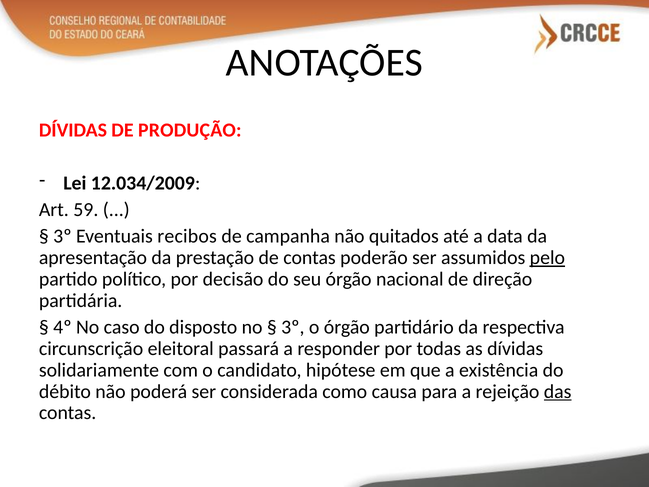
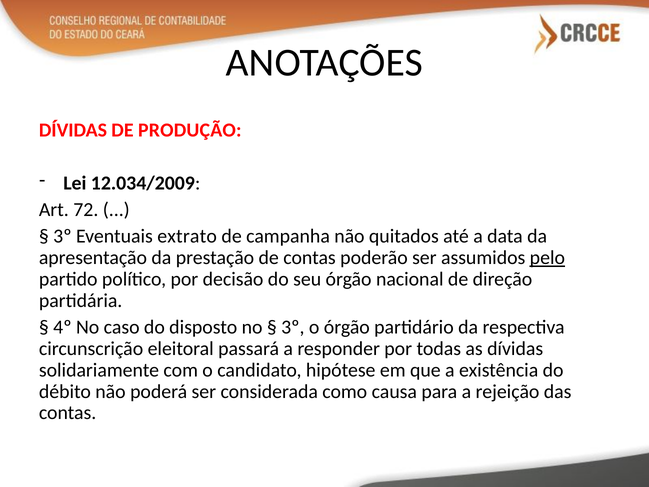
59: 59 -> 72
recibos: recibos -> extrato
das underline: present -> none
